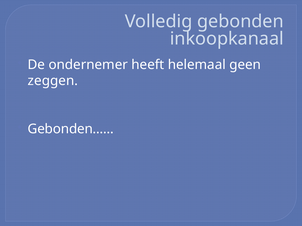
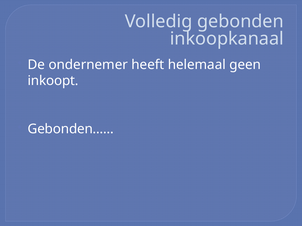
zeggen: zeggen -> inkoopt
